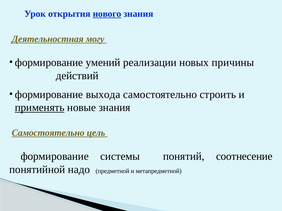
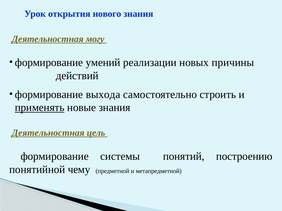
нового underline: present -> none
Самостоятельно at (48, 133): Самостоятельно -> Деятельностная
соотнесение: соотнесение -> построению
надо: надо -> чему
